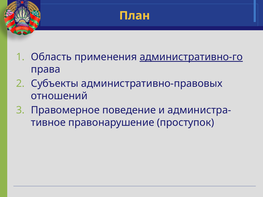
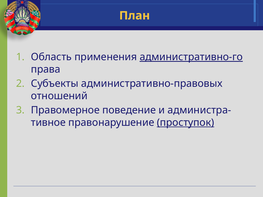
проступок underline: none -> present
